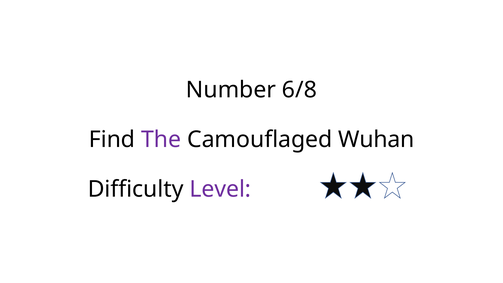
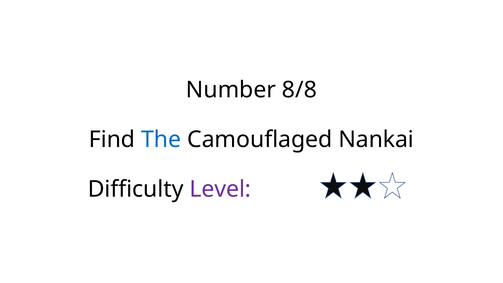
6/8: 6/8 -> 8/8
The colour: purple -> blue
Wuhan: Wuhan -> Nankai
